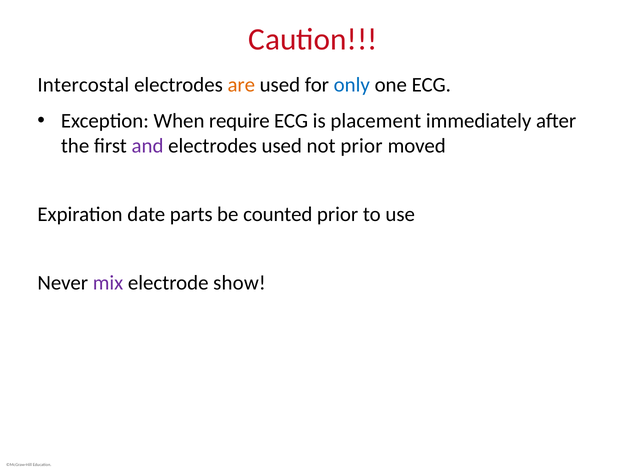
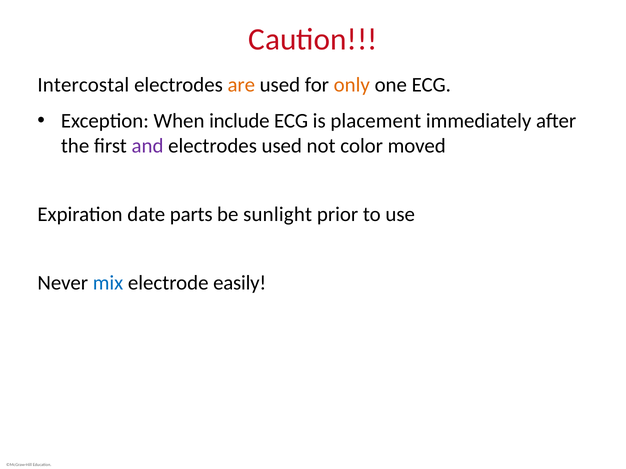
only colour: blue -> orange
require: require -> include
not prior: prior -> color
counted: counted -> sunlight
mix colour: purple -> blue
show: show -> easily
